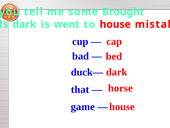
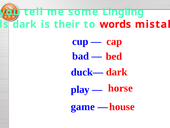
Brought: Brought -> Lingling
went: went -> their
to house: house -> words
that: that -> play
